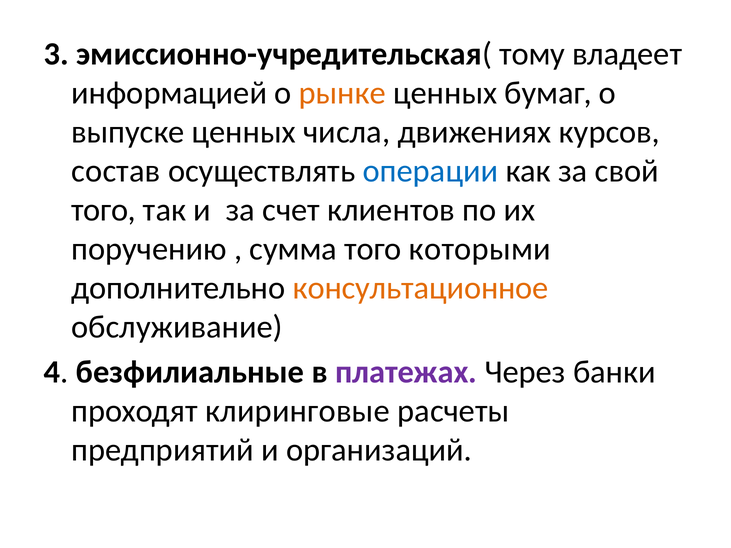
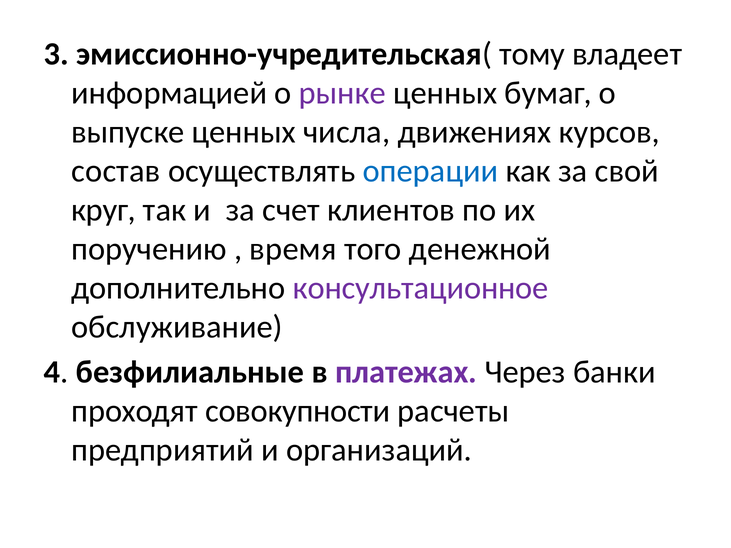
рынке colour: orange -> purple
того at (104, 210): того -> круг
сумма: сумма -> время
которыми: которыми -> денежной
консультационное colour: orange -> purple
клиринговые: клиринговые -> совокупности
